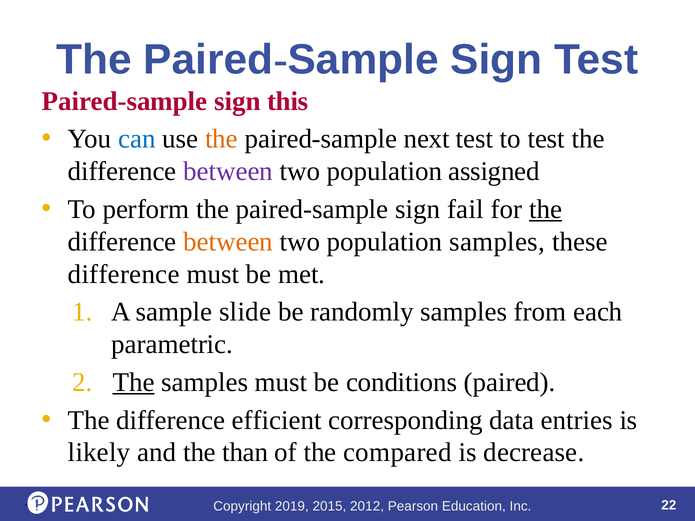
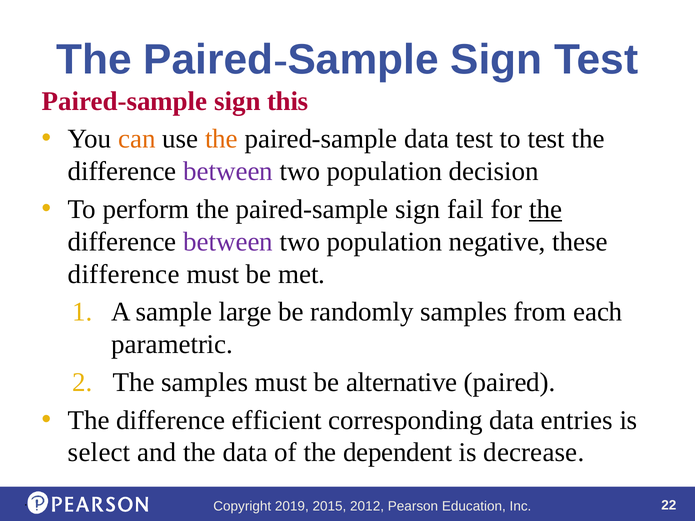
can colour: blue -> orange
paired-sample next: next -> data
assigned: assigned -> decision
between at (228, 242) colour: orange -> purple
population samples: samples -> negative
slide: slide -> large
The at (134, 382) underline: present -> none
conditions: conditions -> alternative
likely: likely -> select
the than: than -> data
compared: compared -> dependent
